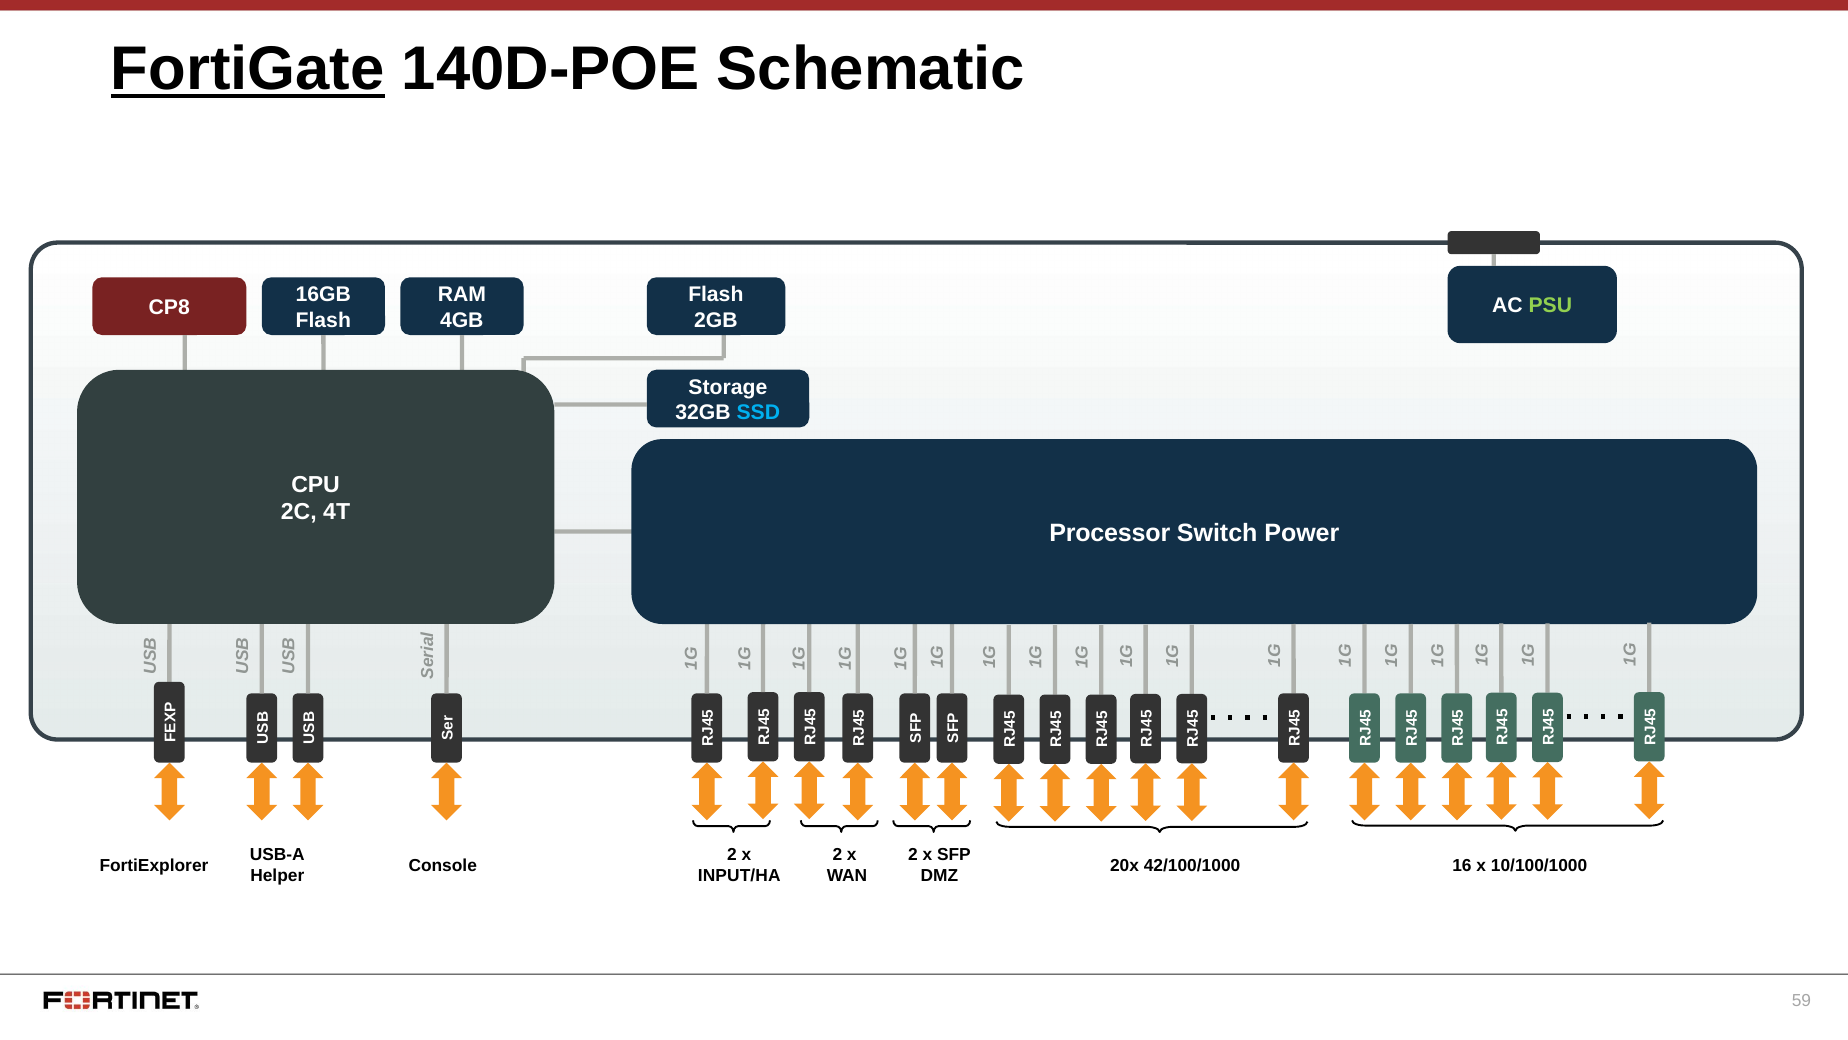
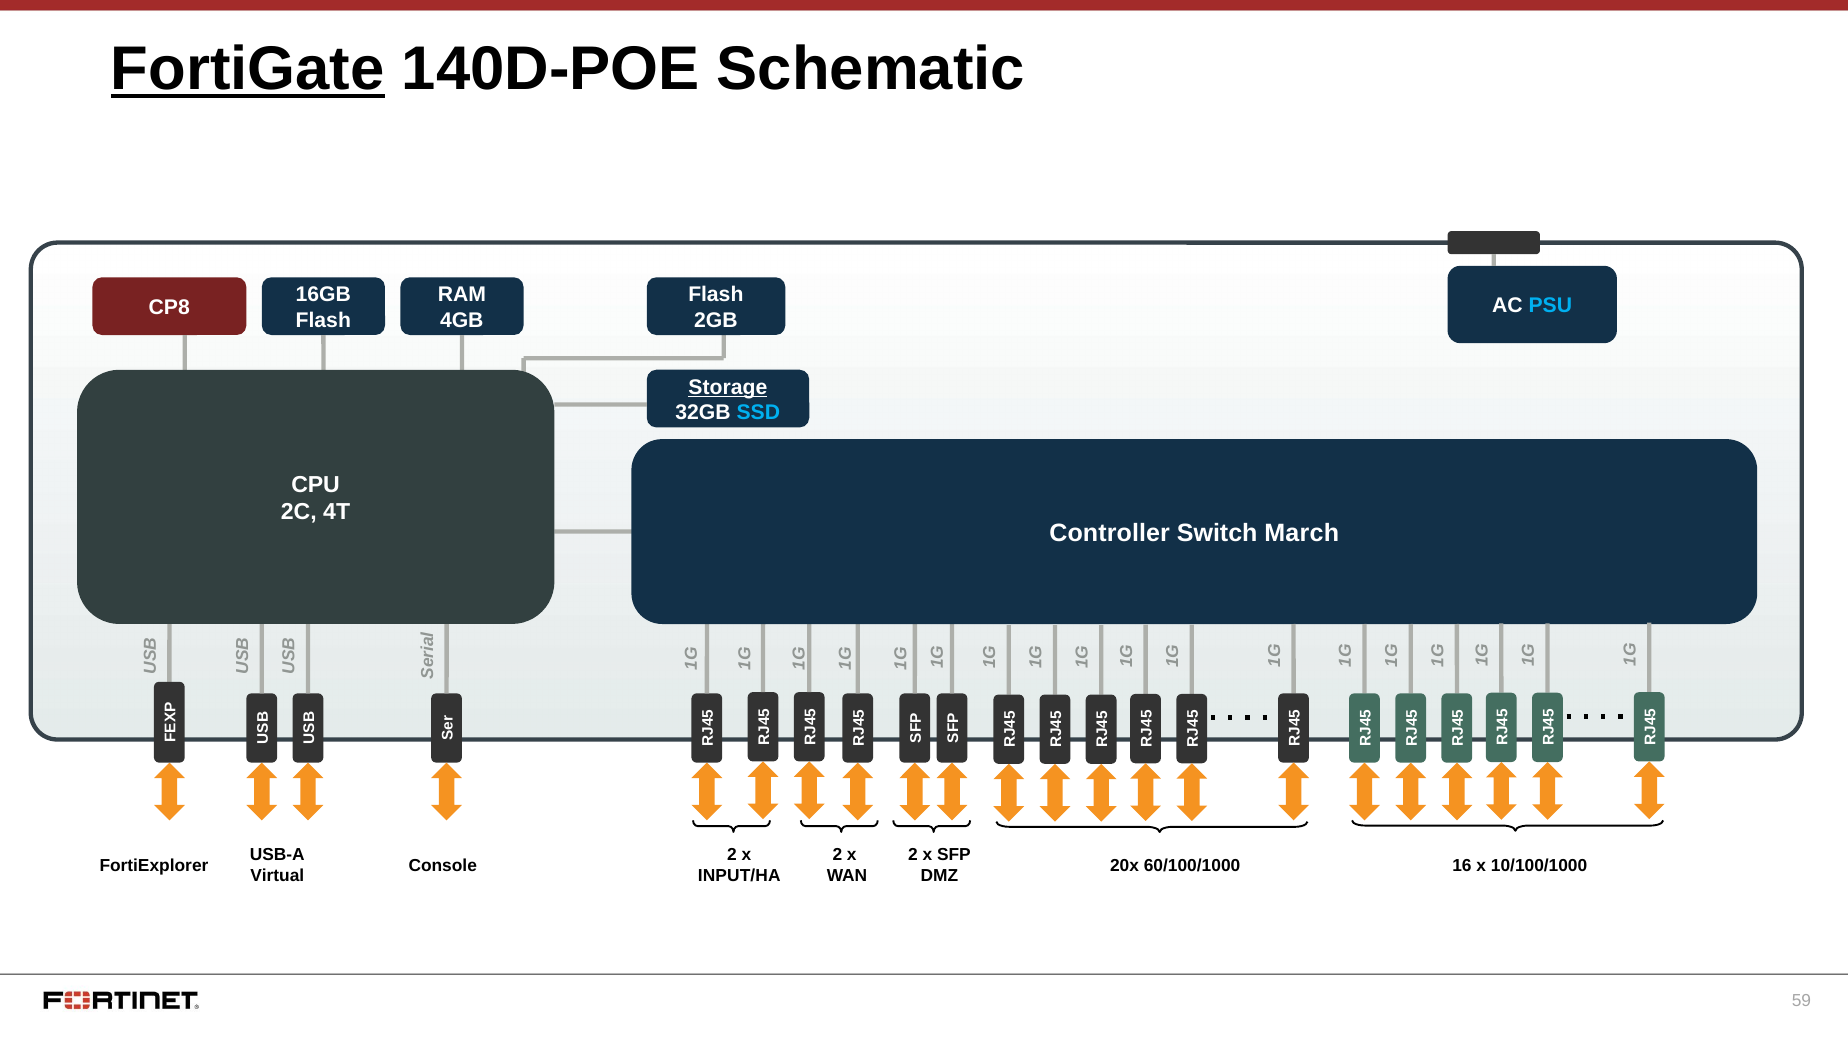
PSU colour: light green -> light blue
Storage underline: none -> present
Processor: Processor -> Controller
Power: Power -> March
42/100/1000: 42/100/1000 -> 60/100/1000
Helper: Helper -> Virtual
